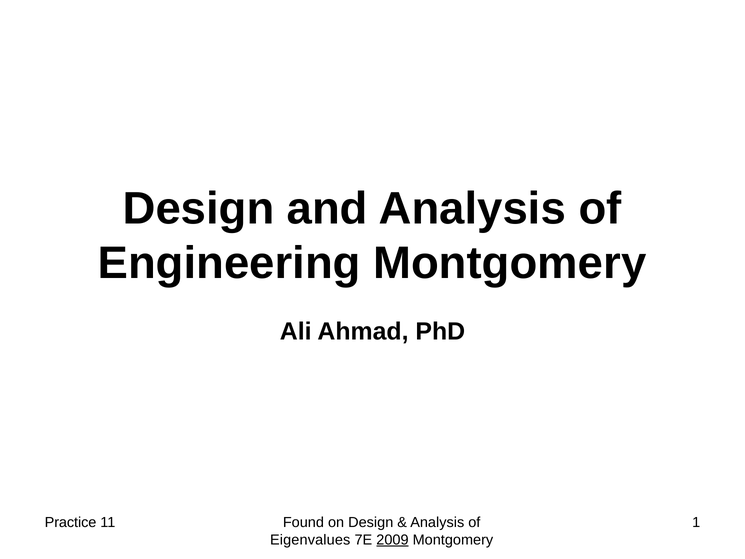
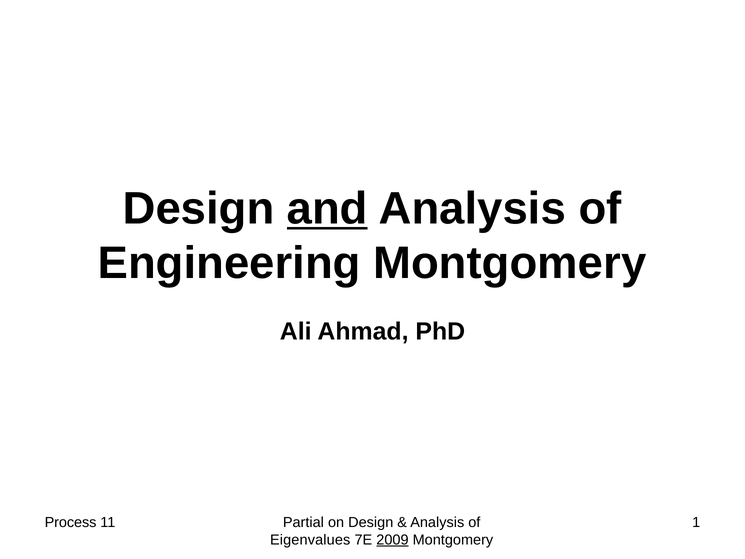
and underline: none -> present
Practice: Practice -> Process
Found: Found -> Partial
